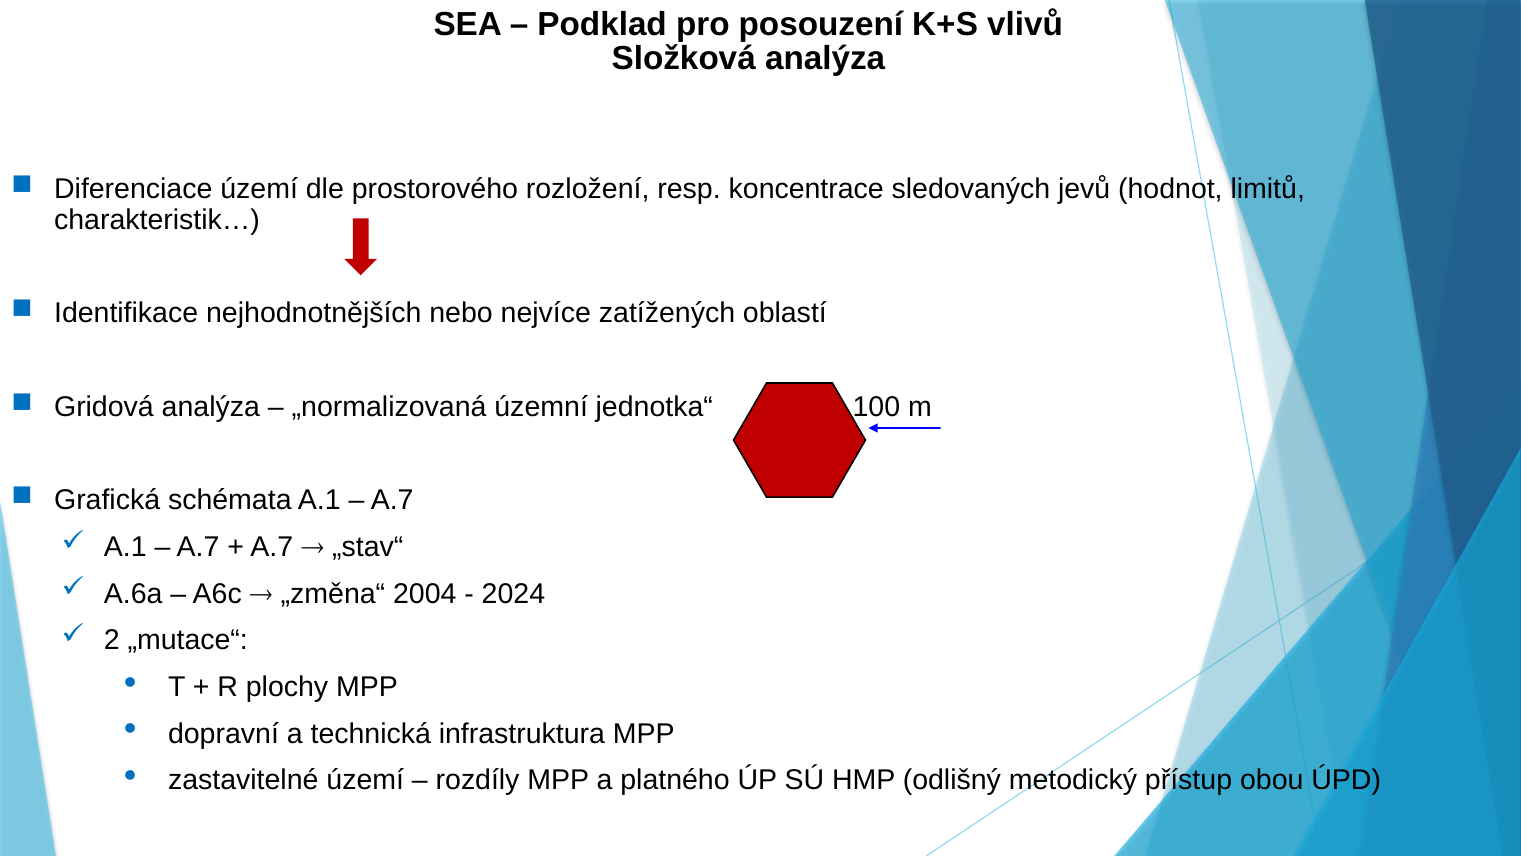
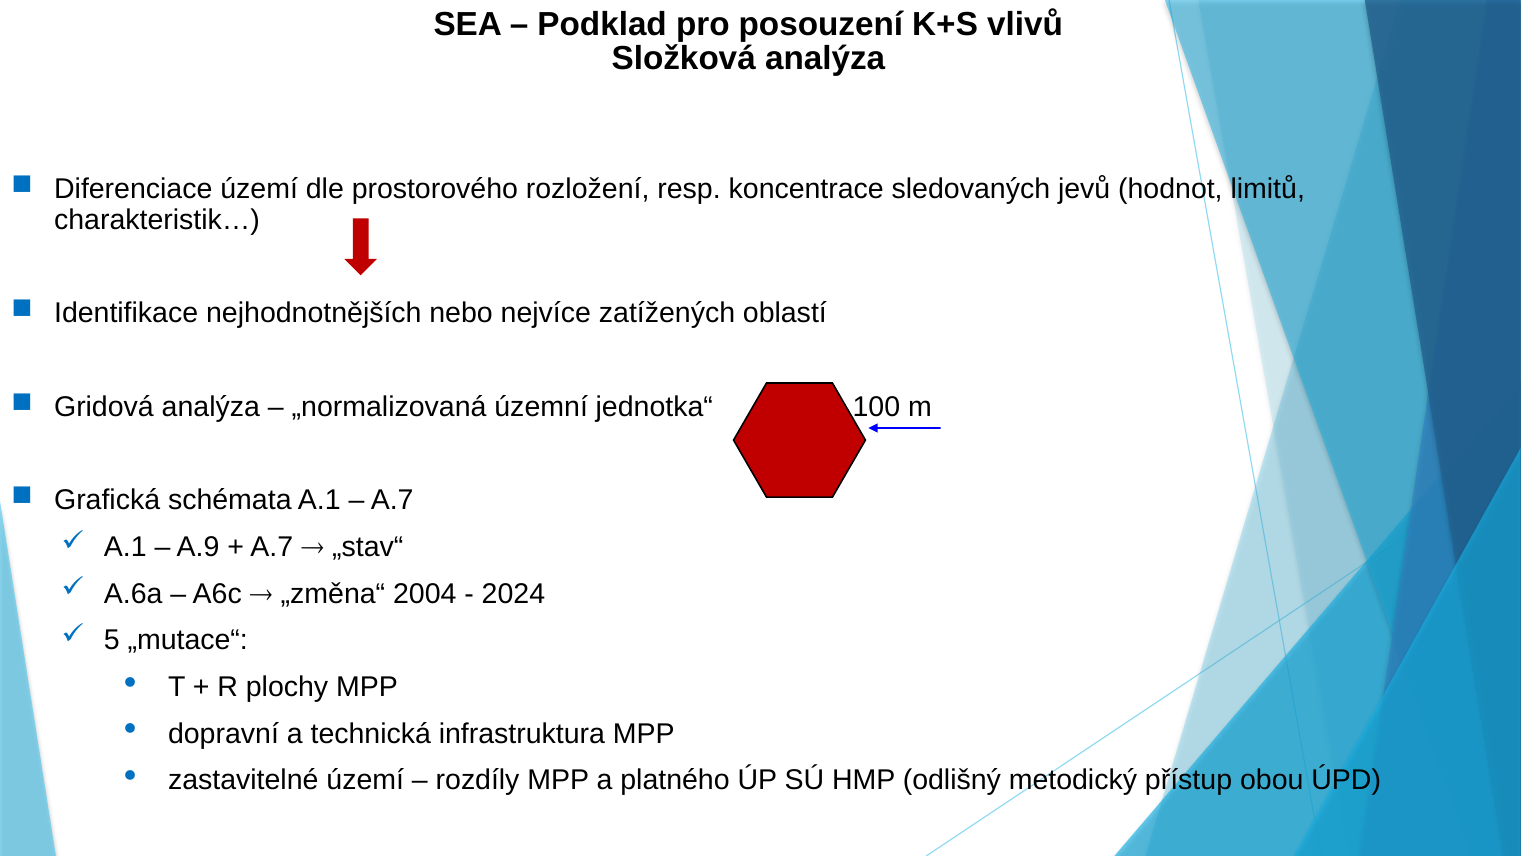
A.7 at (198, 547): A.7 -> A.9
2: 2 -> 5
